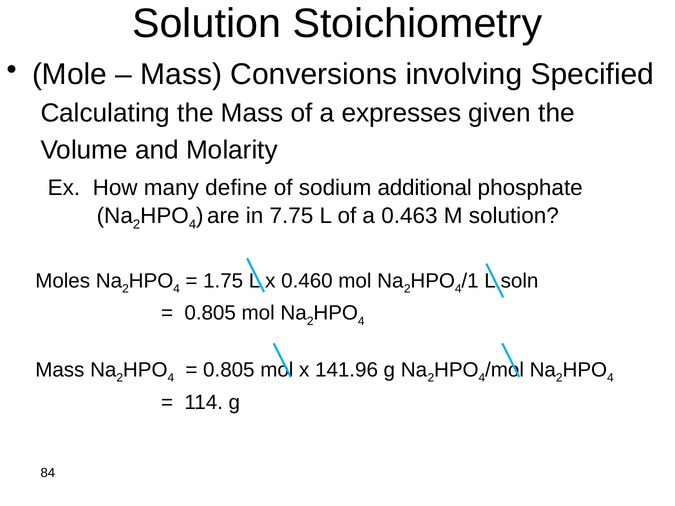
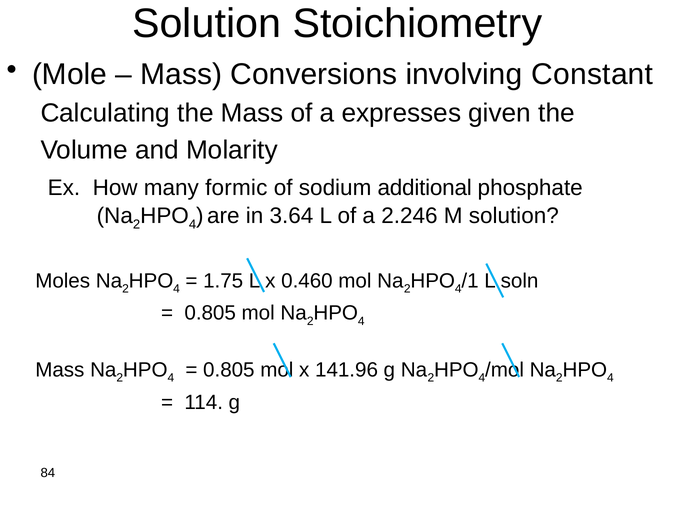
Specified: Specified -> Constant
define: define -> formic
7.75: 7.75 -> 3.64
0.463: 0.463 -> 2.246
